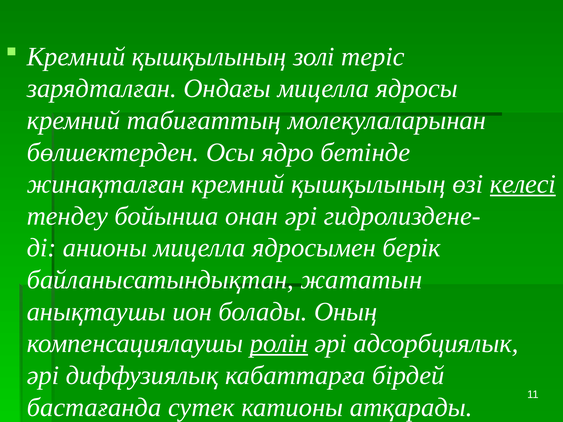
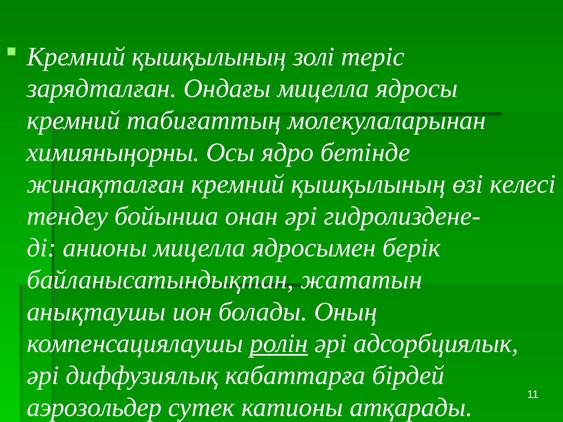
бөлшектерден: бөлшектерден -> химияныңорны
келесі underline: present -> none
бастағанда: бастағанда -> аэрозольдер
